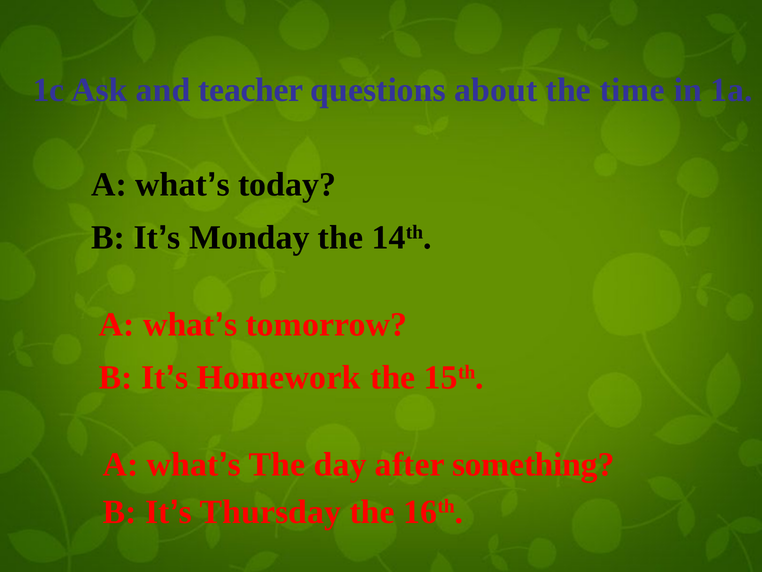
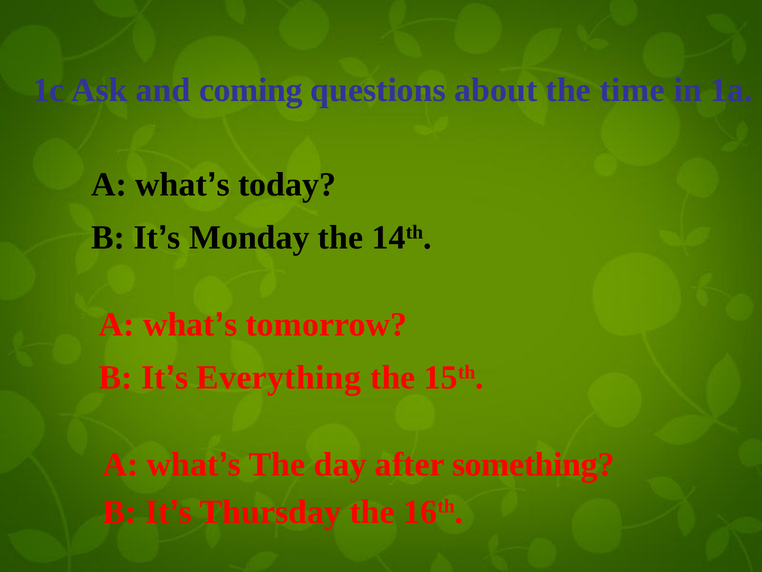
teacher: teacher -> coming
Homework: Homework -> Everything
